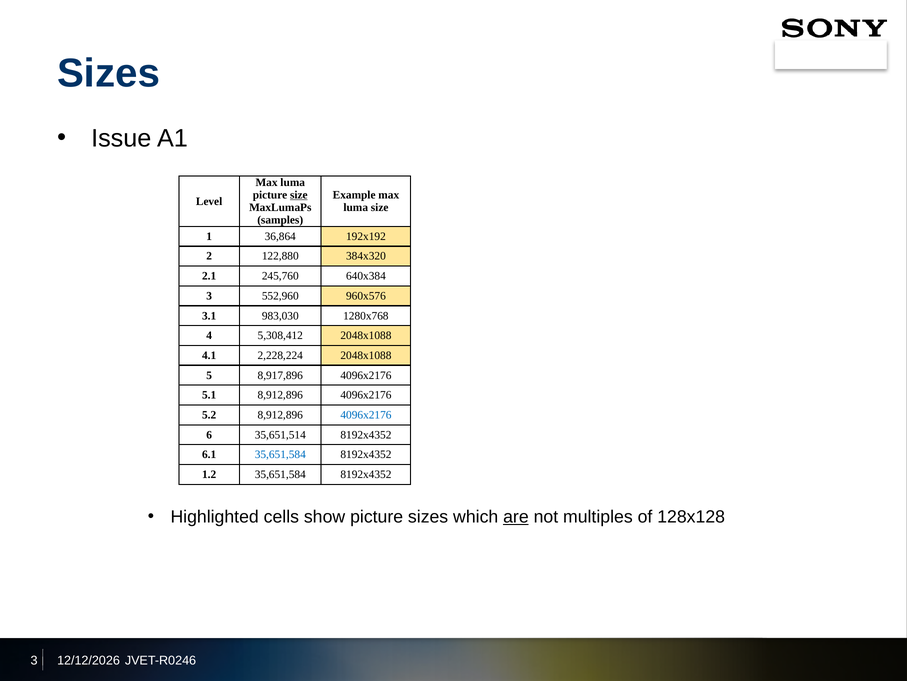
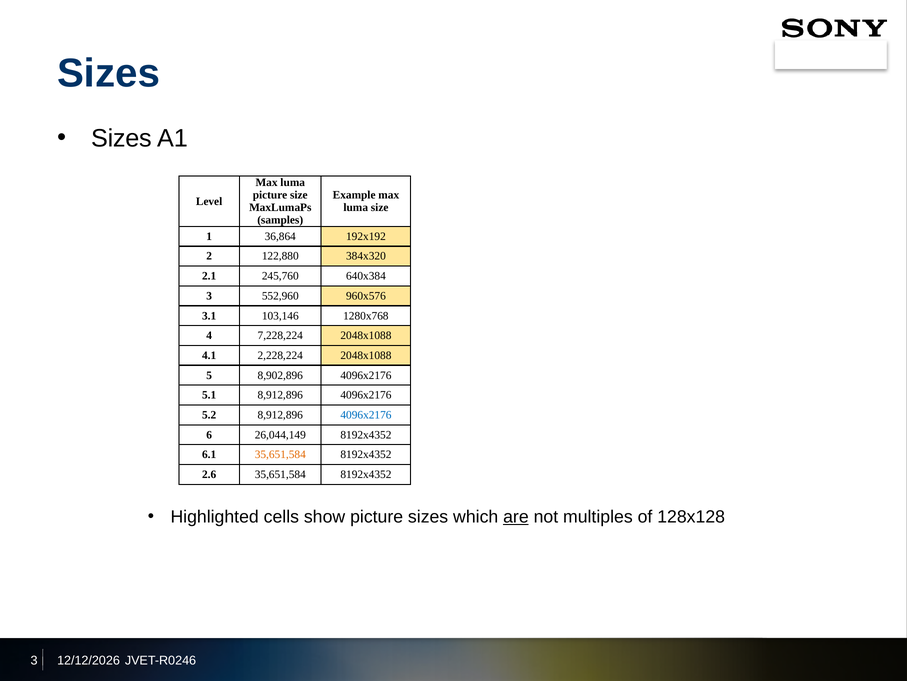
Issue at (121, 138): Issue -> Sizes
size at (299, 195) underline: present -> none
983,030: 983,030 -> 103,146
5,308,412: 5,308,412 -> 7,228,224
8,917,896: 8,917,896 -> 8,902,896
35,651,514: 35,651,514 -> 26,044,149
35,651,584 at (280, 454) colour: blue -> orange
1.2: 1.2 -> 2.6
